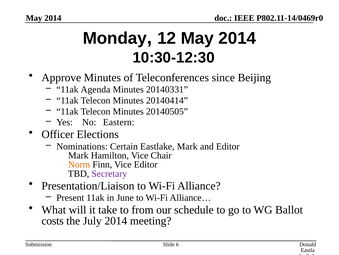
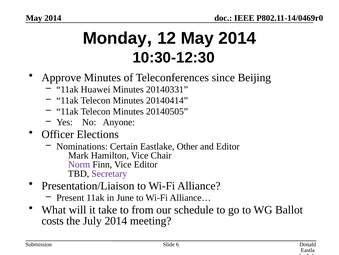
Agenda: Agenda -> Huawei
Eastern: Eastern -> Anyone
Eastlake Mark: Mark -> Other
Norm colour: orange -> purple
